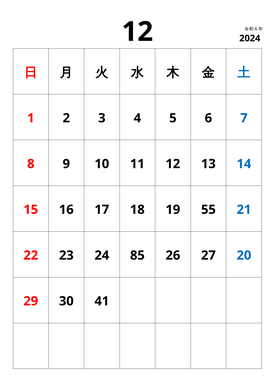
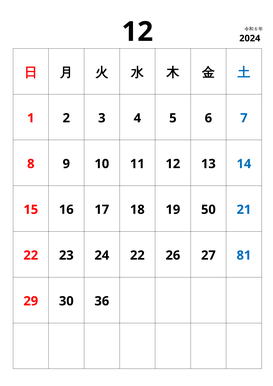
55: 55 -> 50
24 85: 85 -> 22
20: 20 -> 81
41: 41 -> 36
